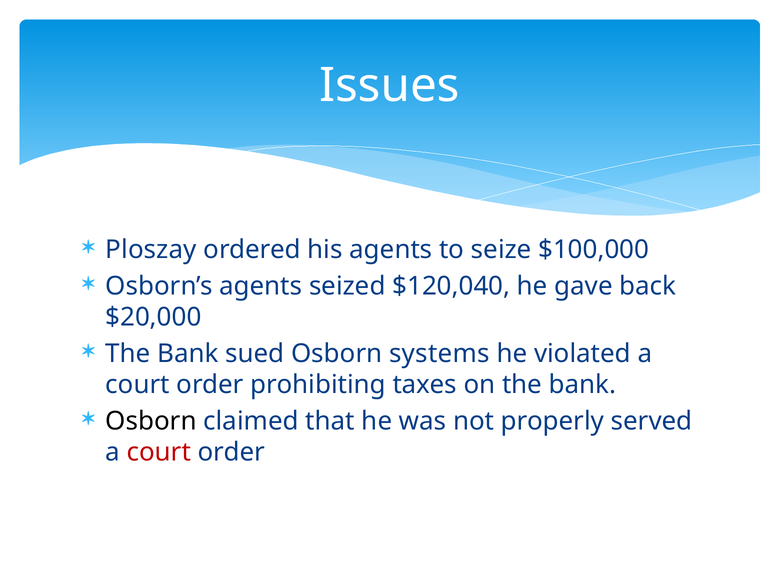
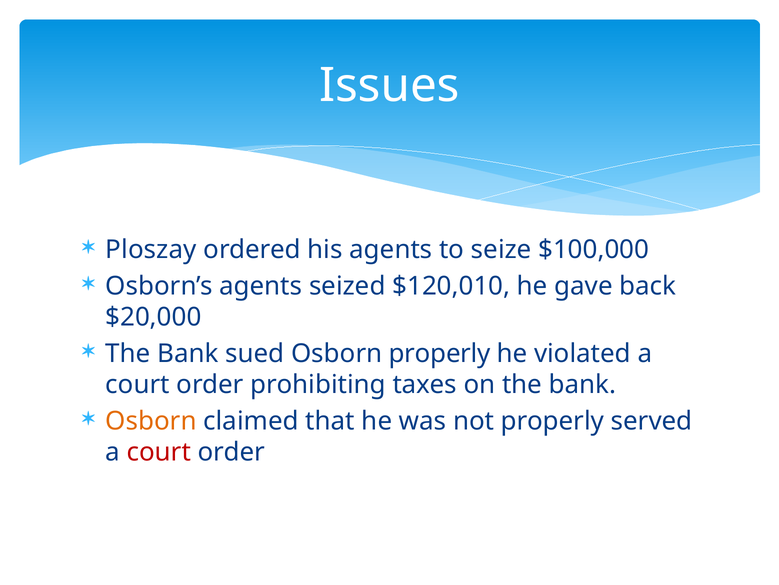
$120,040: $120,040 -> $120,010
Osborn systems: systems -> properly
Osborn at (151, 421) colour: black -> orange
